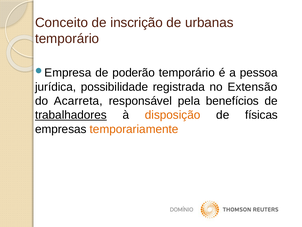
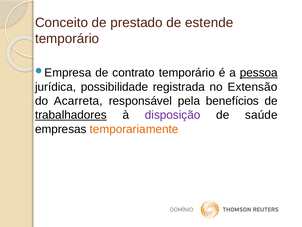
inscrição: inscrição -> prestado
urbanas: urbanas -> estende
poderão: poderão -> contrato
pessoa underline: none -> present
disposição colour: orange -> purple
físicas: físicas -> saúde
